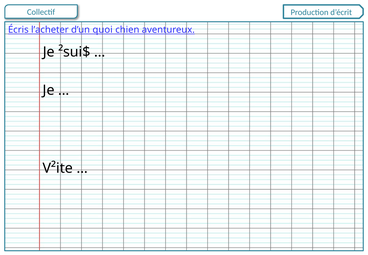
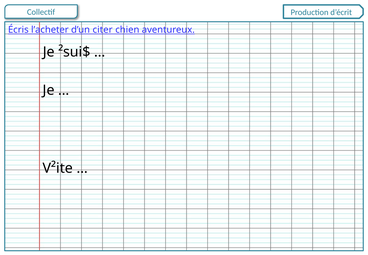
quoi: quoi -> citer
